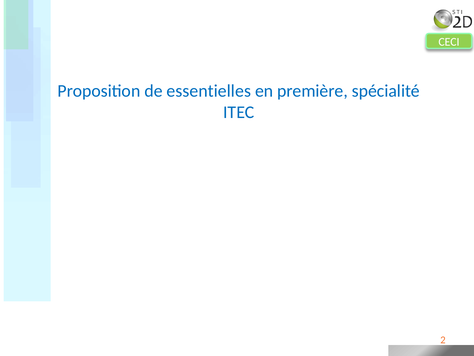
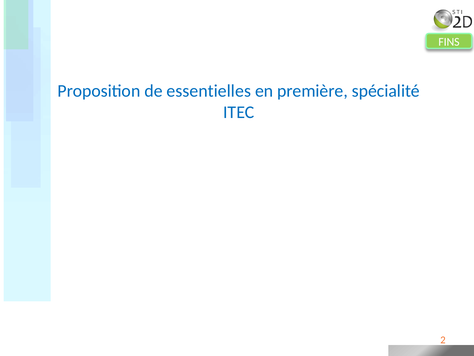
CECI: CECI -> FINS
